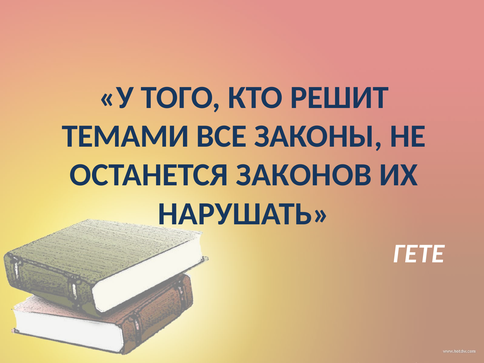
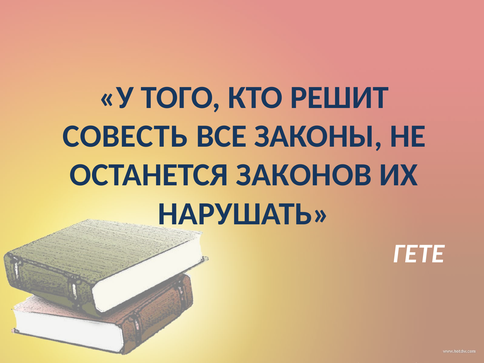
ТЕМАМИ: ТЕМАМИ -> СОВЕСТЬ
